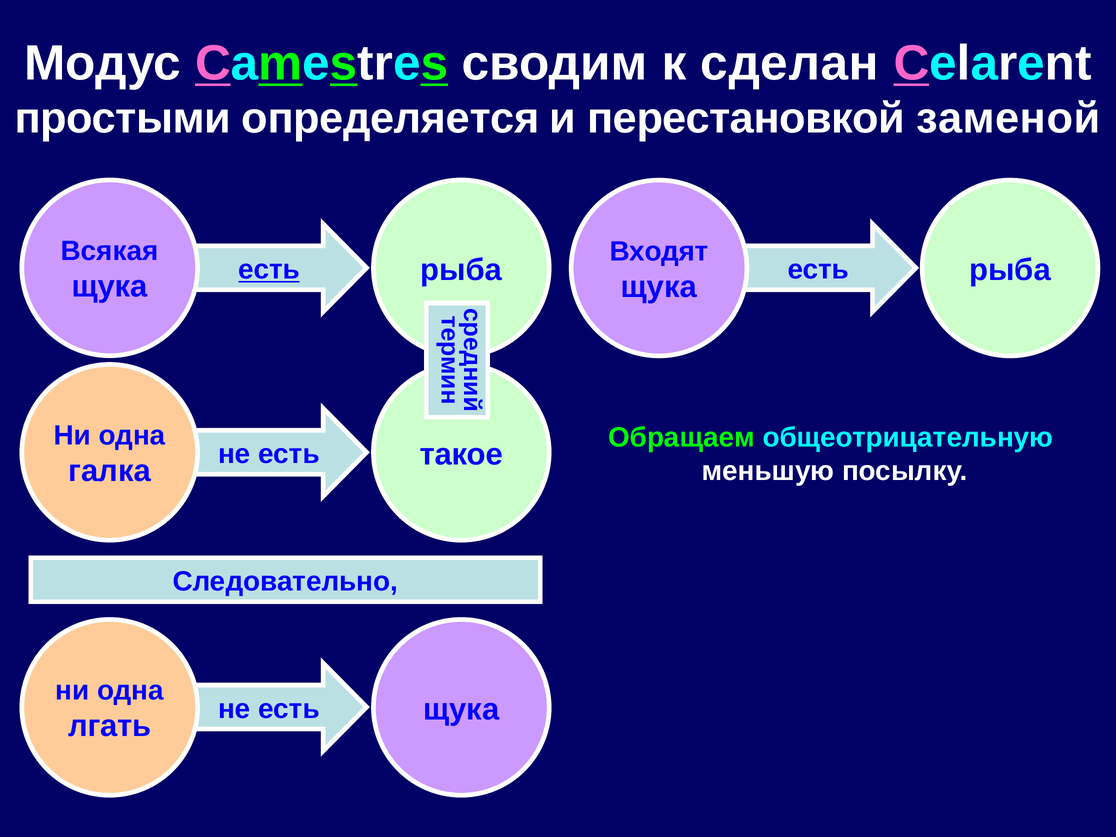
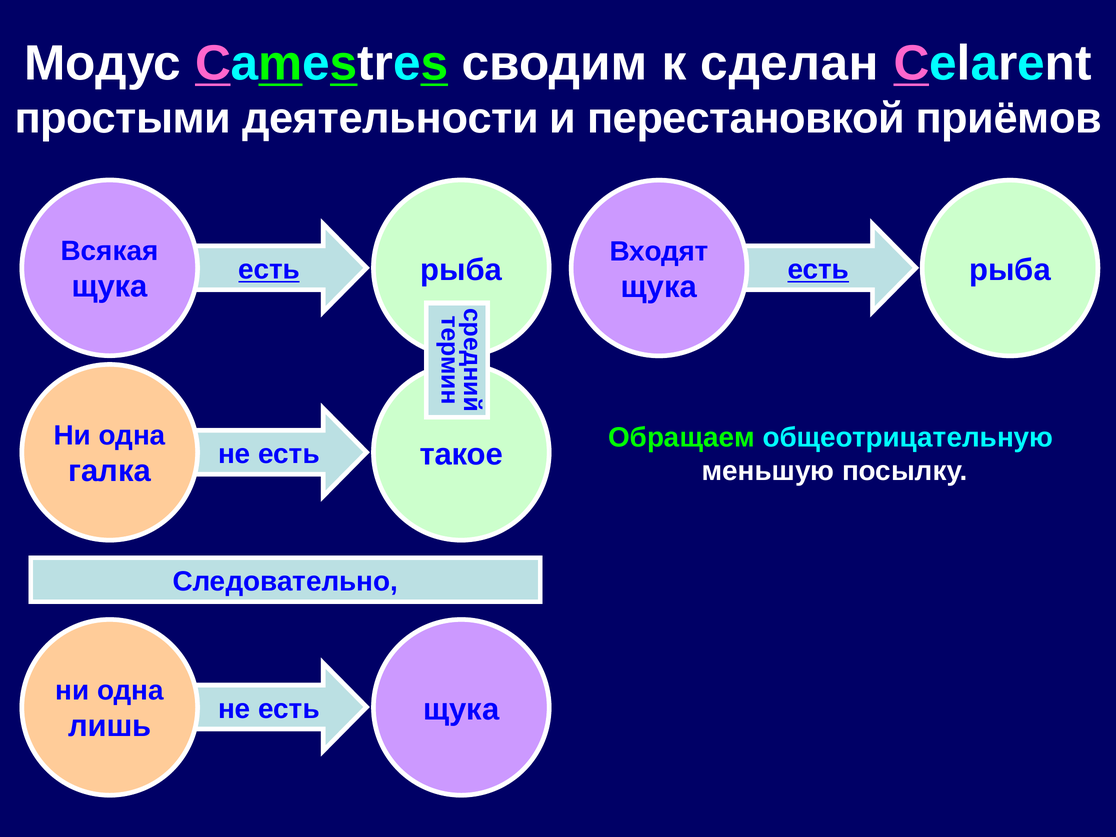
определяется: определяется -> деятельности
заменой: заменой -> приёмов
есть at (818, 270) underline: none -> present
лгать: лгать -> лишь
